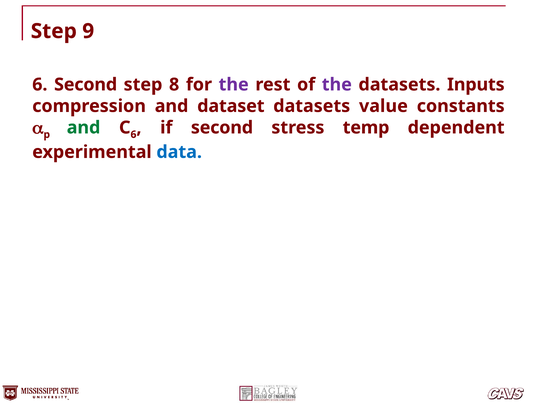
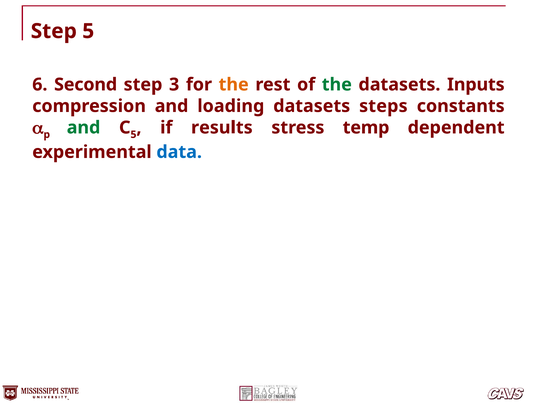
Step 9: 9 -> 5
8: 8 -> 3
the at (234, 85) colour: purple -> orange
the at (337, 85) colour: purple -> green
dataset: dataset -> loading
value: value -> steps
6 at (133, 134): 6 -> 5
if second: second -> results
